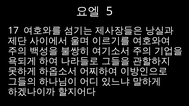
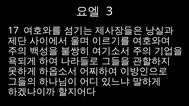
5: 5 -> 3
